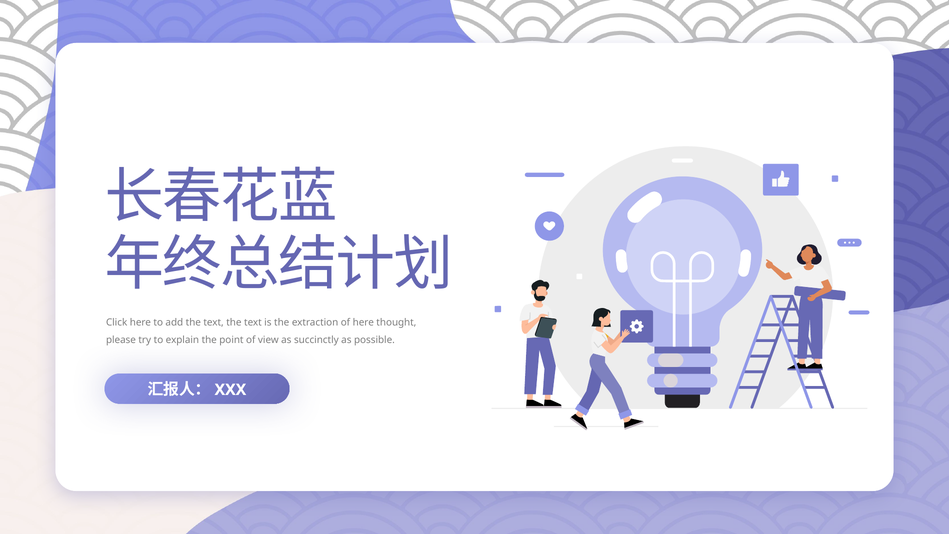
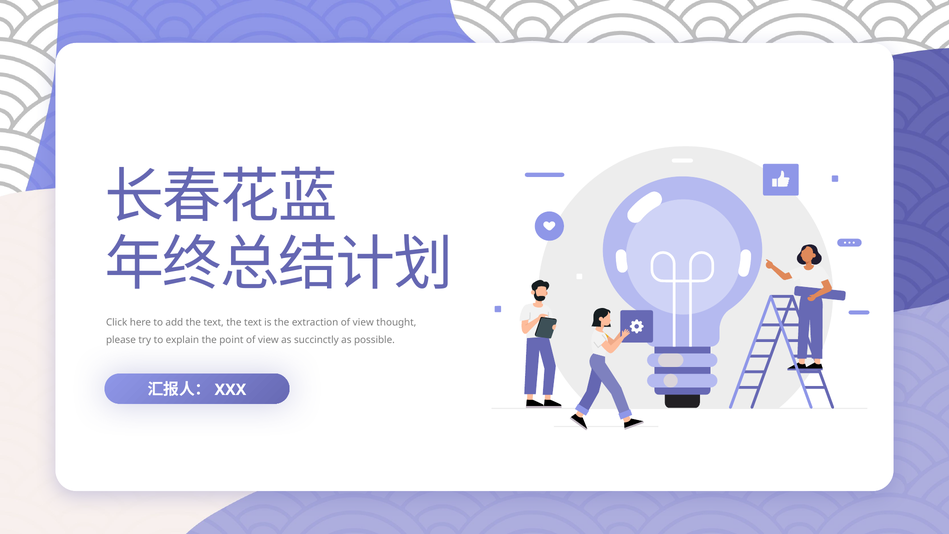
here at (363, 322): here -> view
